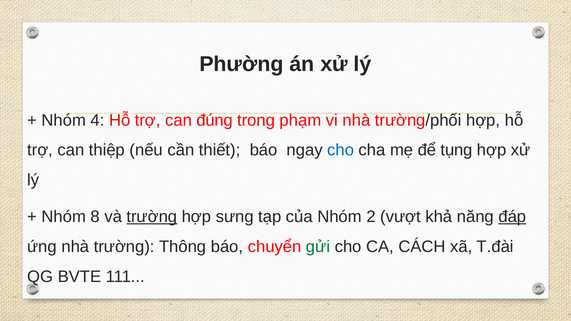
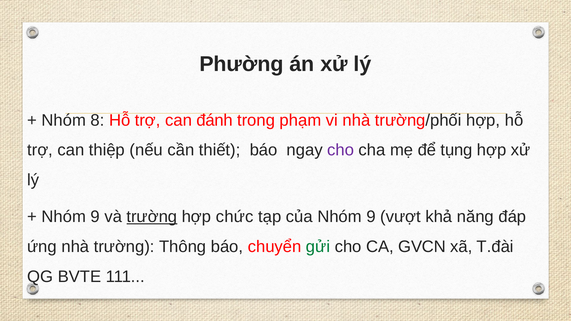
4: 4 -> 8
đúng: đúng -> đánh
cho at (341, 150) colour: blue -> purple
8 at (95, 217): 8 -> 9
sưng: sưng -> chức
của Nhóm 2: 2 -> 9
đáp underline: present -> none
CÁCH: CÁCH -> GVCN
